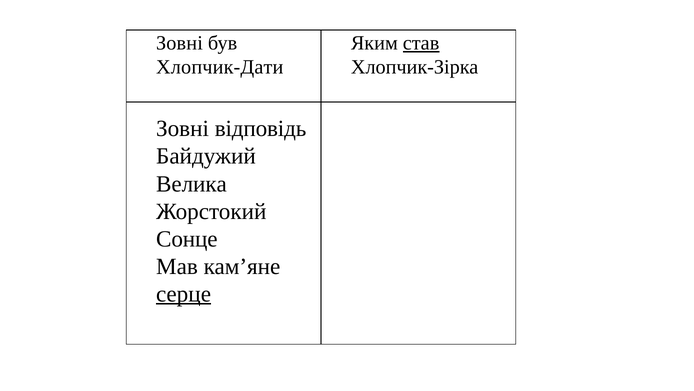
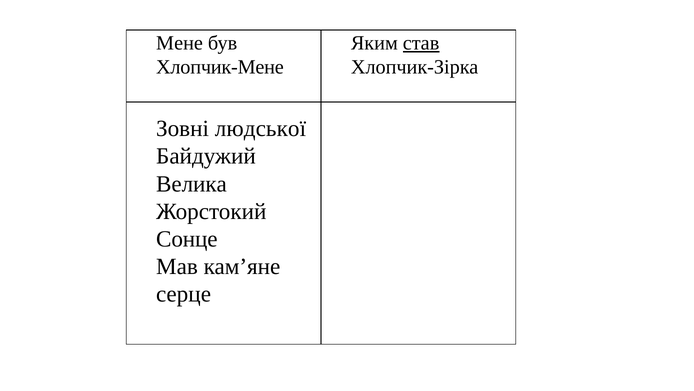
Зовні at (179, 43): Зовні -> Мене
Хлопчик-Дати: Хлопчик-Дати -> Хлопчик-Мене
відповідь: відповідь -> людської
серце underline: present -> none
